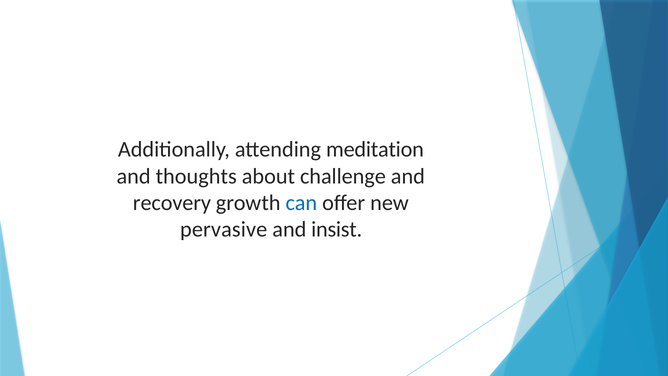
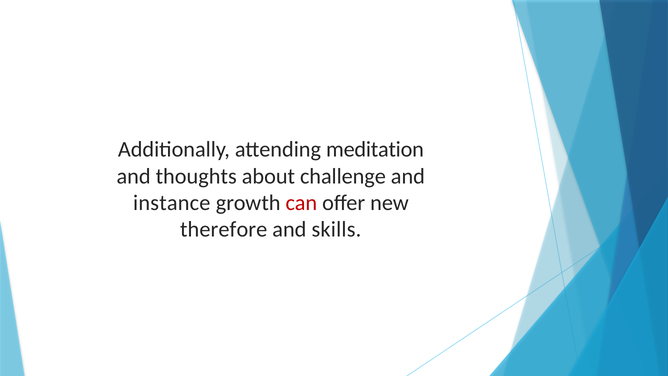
recovery: recovery -> instance
can colour: blue -> red
pervasive: pervasive -> therefore
insist: insist -> skills
